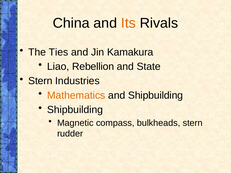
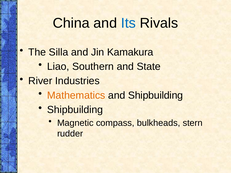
Its colour: orange -> blue
Ties: Ties -> Silla
Rebellion: Rebellion -> Southern
Stern at (40, 81): Stern -> River
